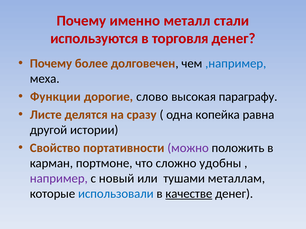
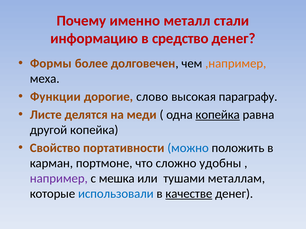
используются: используются -> информацию
торговля: торговля -> средство
Почему at (51, 64): Почему -> Формы
,например colour: blue -> orange
сразу: сразу -> меди
копейка at (218, 115) underline: none -> present
другой истории: истории -> копейка
можно colour: purple -> blue
новый: новый -> мешка
